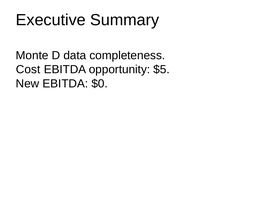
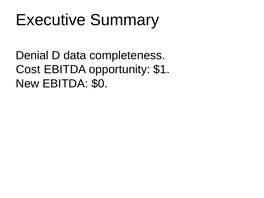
Monte: Monte -> Denial
$5: $5 -> $1
